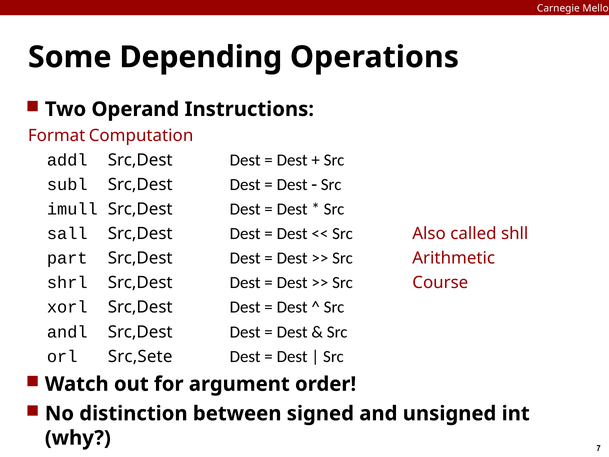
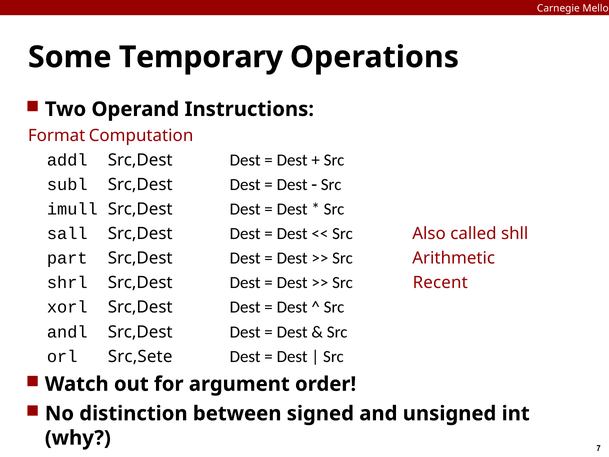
Depending: Depending -> Temporary
Course: Course -> Recent
